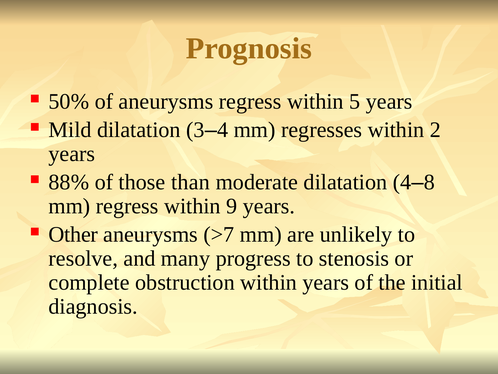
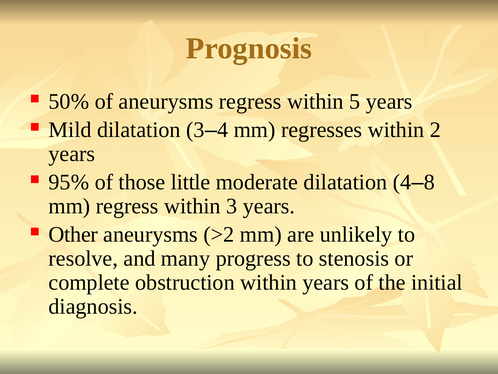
88%: 88% -> 95%
than: than -> little
9: 9 -> 3
>7: >7 -> >2
